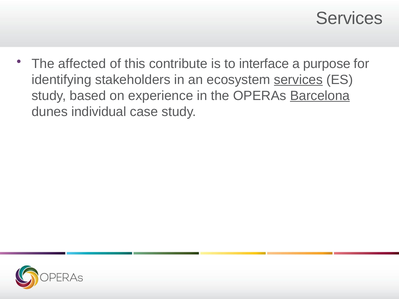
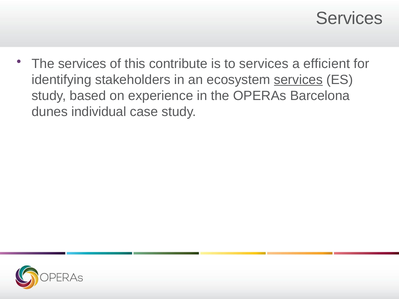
The affected: affected -> services
to interface: interface -> services
purpose: purpose -> efficient
Barcelona underline: present -> none
